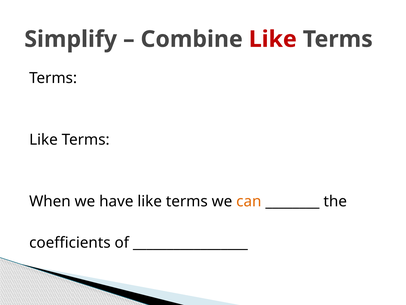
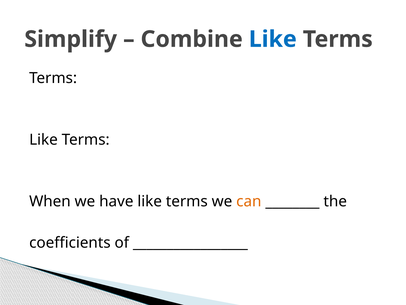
Like at (273, 39) colour: red -> blue
